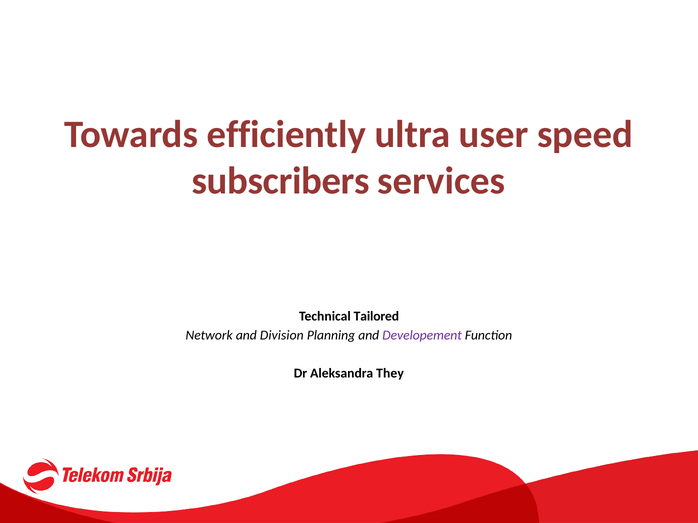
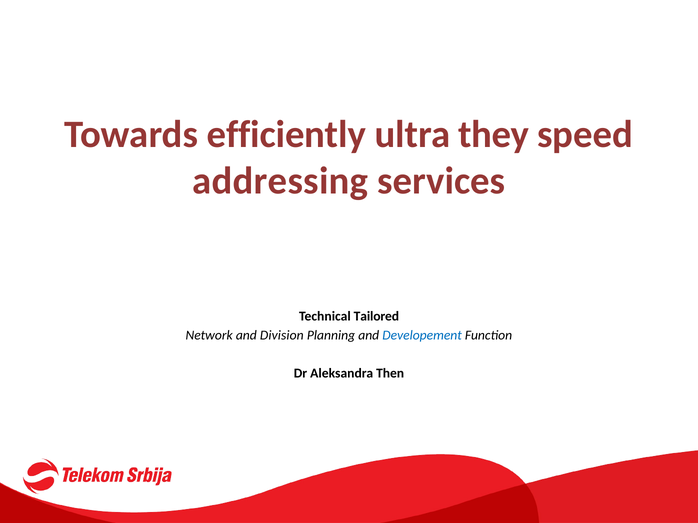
user: user -> they
subscribers: subscribers -> addressing
Developement colour: purple -> blue
They: They -> Then
